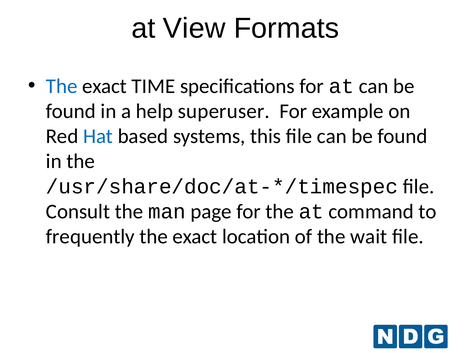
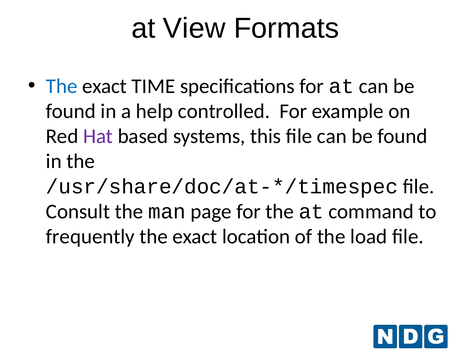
superuser: superuser -> controlled
Hat colour: blue -> purple
wait: wait -> load
